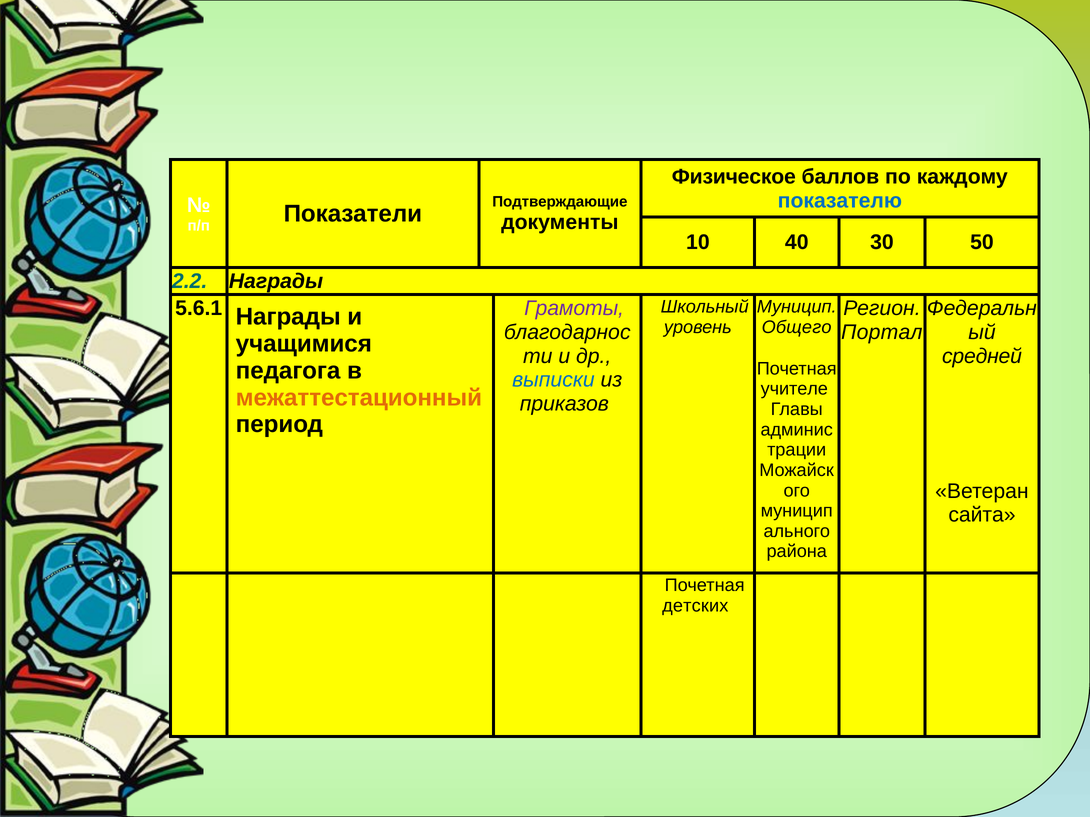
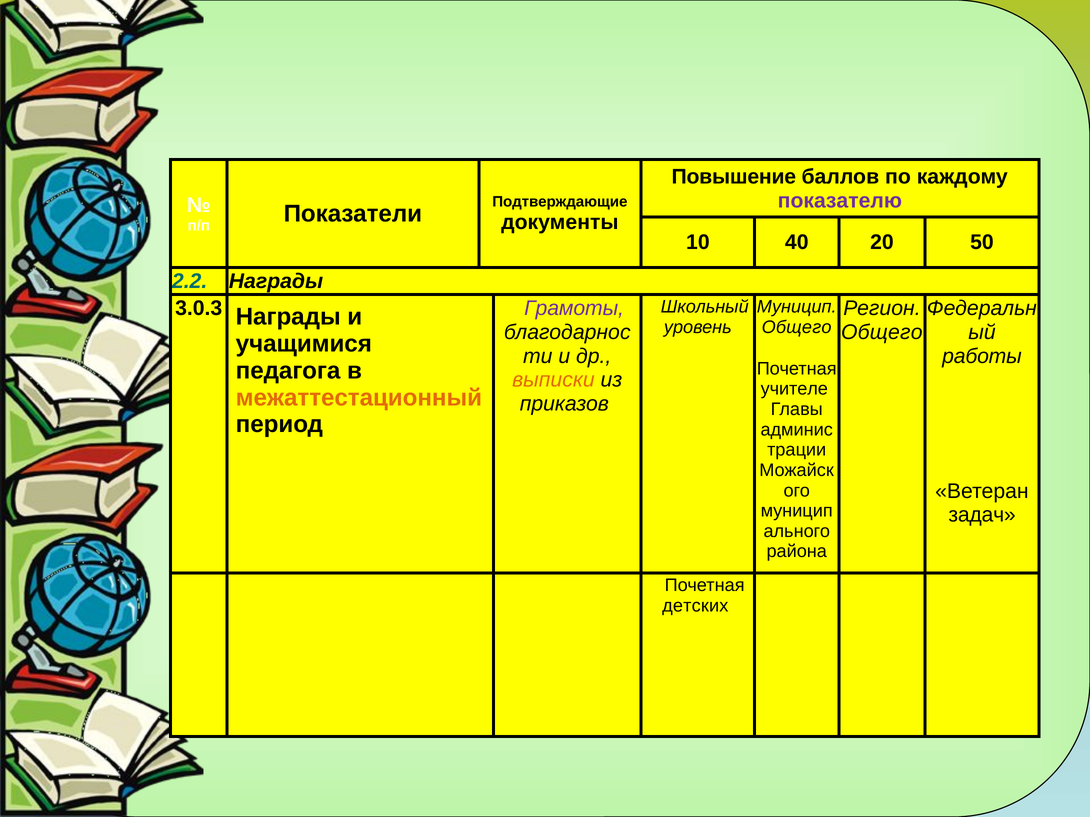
Физическое: Физическое -> Повышение
показателю colour: blue -> purple
30: 30 -> 20
5.6.1: 5.6.1 -> 3.0.3
Портал at (882, 332): Портал -> Общего
средней: средней -> работы
выписки colour: blue -> orange
сайта: сайта -> задач
